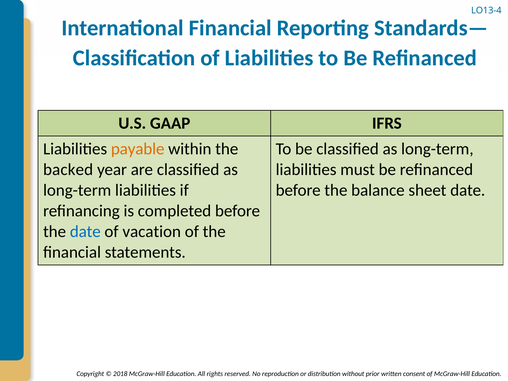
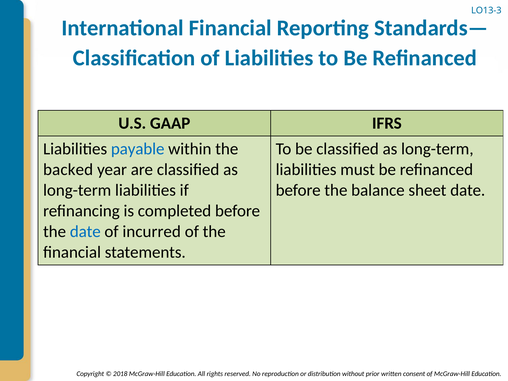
LO13-4: LO13-4 -> LO13-3
payable colour: orange -> blue
vacation: vacation -> incurred
